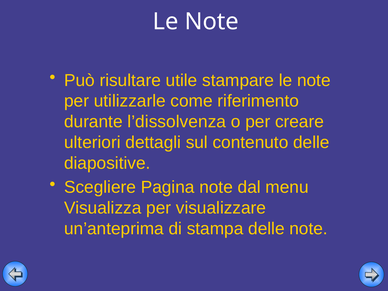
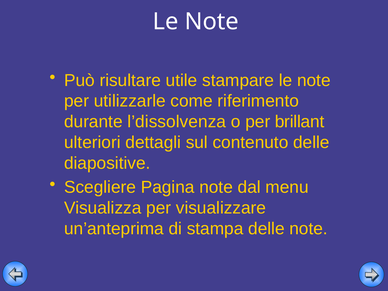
creare: creare -> brillant
